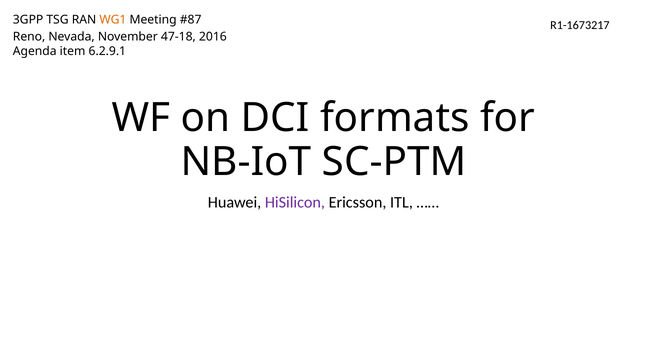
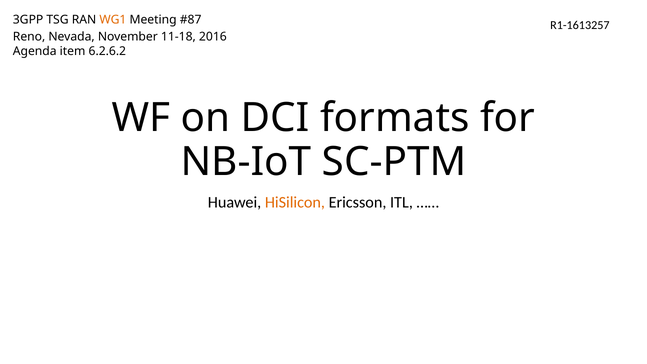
R1-1673217: R1-1673217 -> R1-1613257
47-18: 47-18 -> 11-18
6.2.9.1: 6.2.9.1 -> 6.2.6.2
HiSilicon colour: purple -> orange
